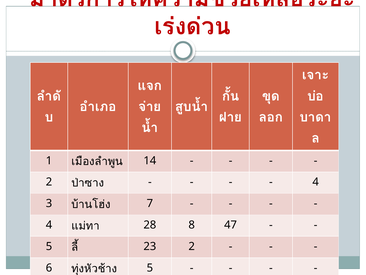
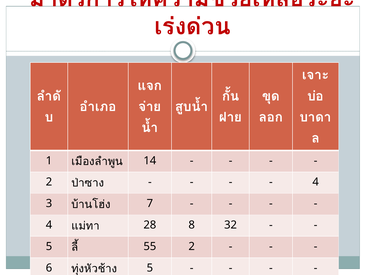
47: 47 -> 32
23: 23 -> 55
